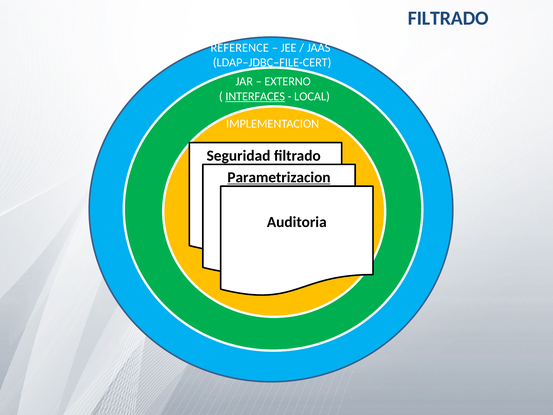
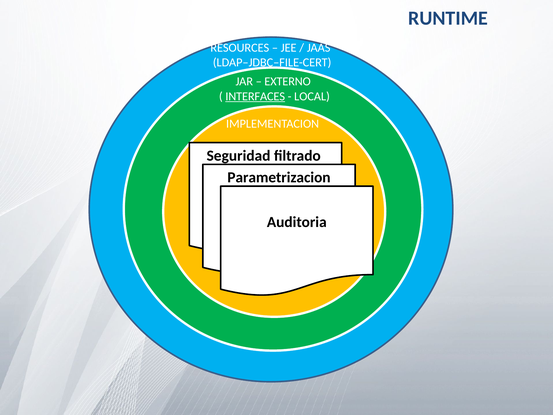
FILTRADO at (448, 18): FILTRADO -> RUNTIME
REFERENCE: REFERENCE -> RESOURCES
Parametrizacion underline: present -> none
